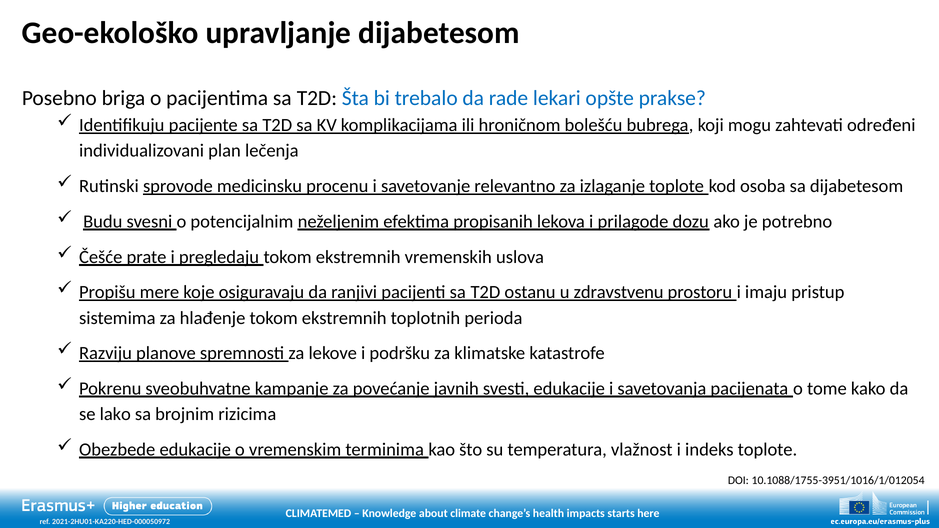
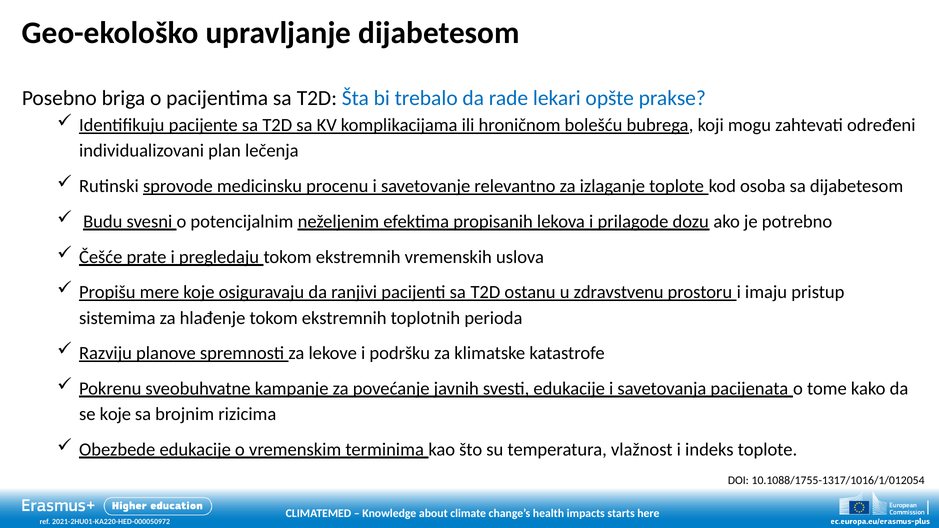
se lako: lako -> koje
10.1088/1755-3951/1016/1/012054: 10.1088/1755-3951/1016/1/012054 -> 10.1088/1755-1317/1016/1/012054
